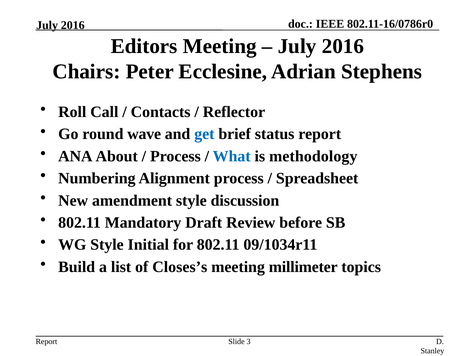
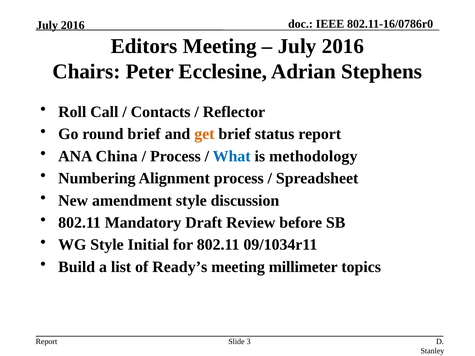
round wave: wave -> brief
get colour: blue -> orange
About: About -> China
Closes’s: Closes’s -> Ready’s
